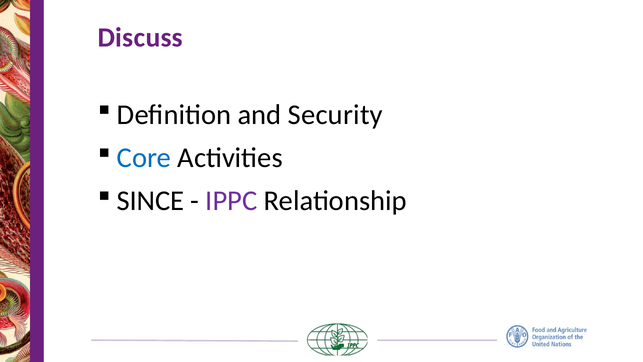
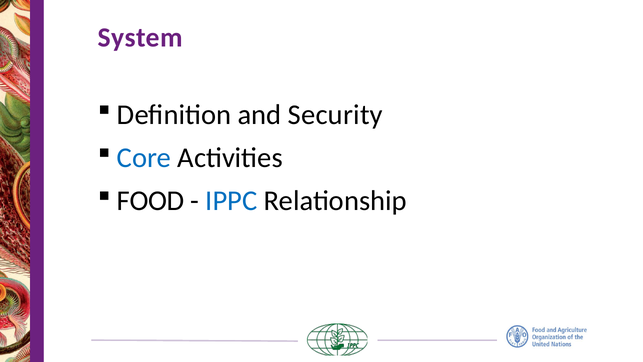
Discuss: Discuss -> System
SINCE: SINCE -> FOOD
IPPC colour: purple -> blue
